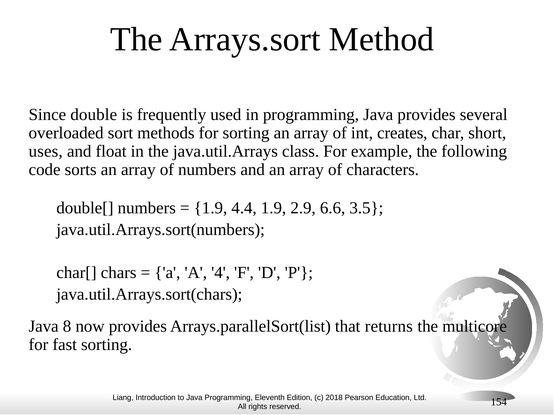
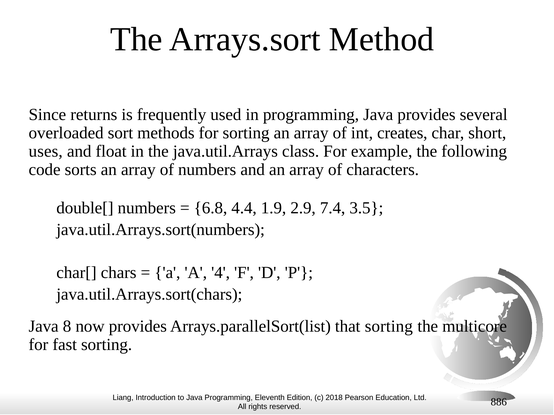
double: double -> returns
1.9 at (211, 208): 1.9 -> 6.8
6.6: 6.6 -> 7.4
that returns: returns -> sorting
154: 154 -> 886
